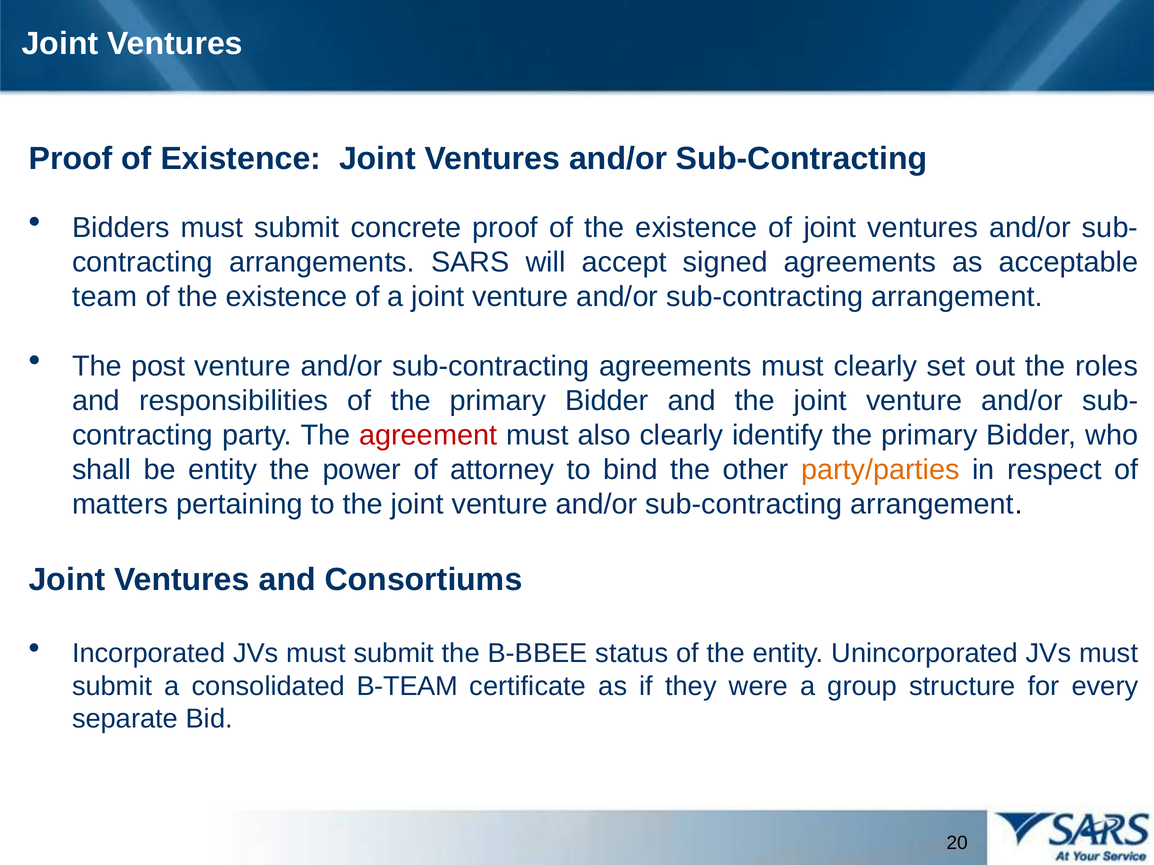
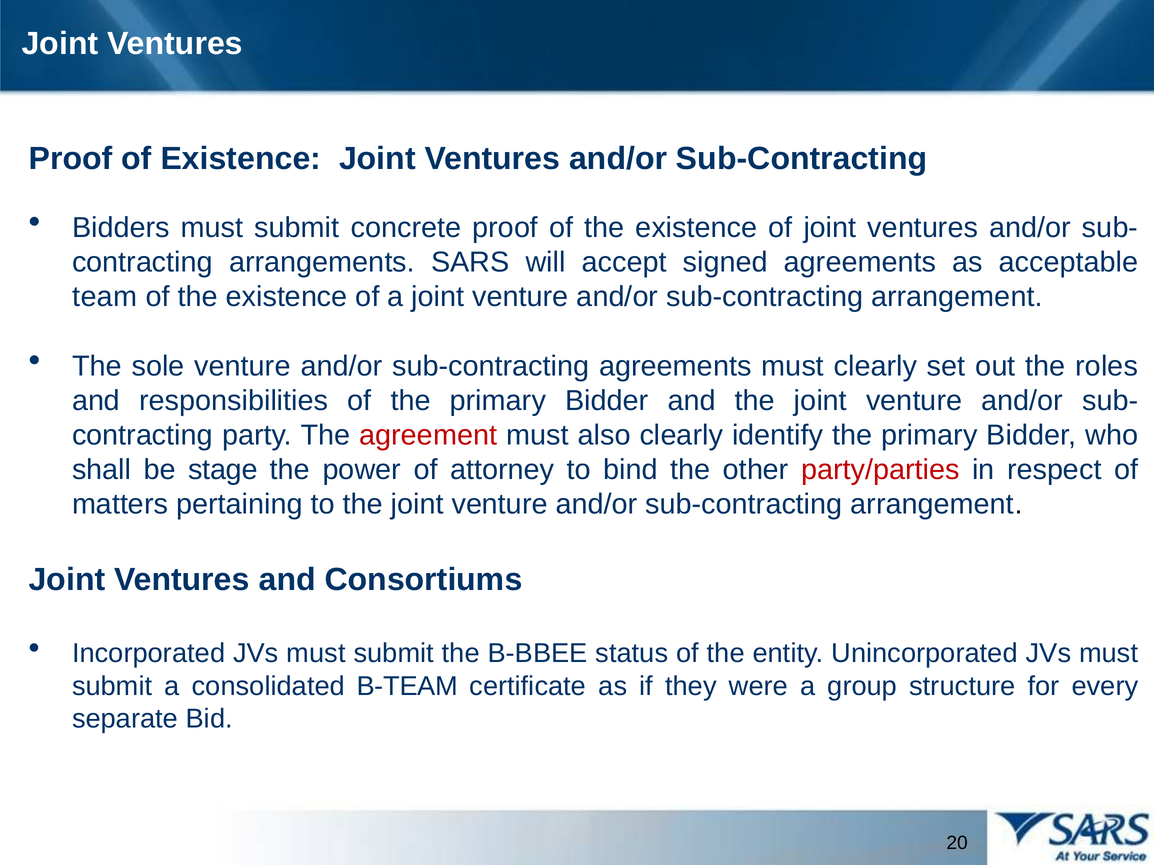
post: post -> sole
be entity: entity -> stage
party/parties colour: orange -> red
